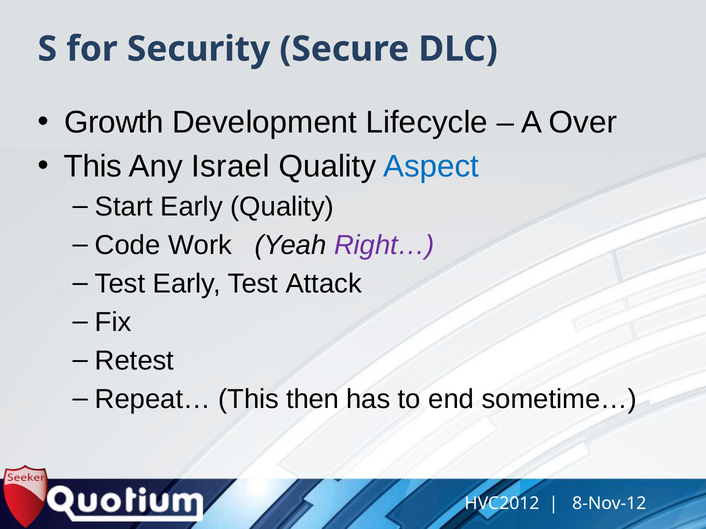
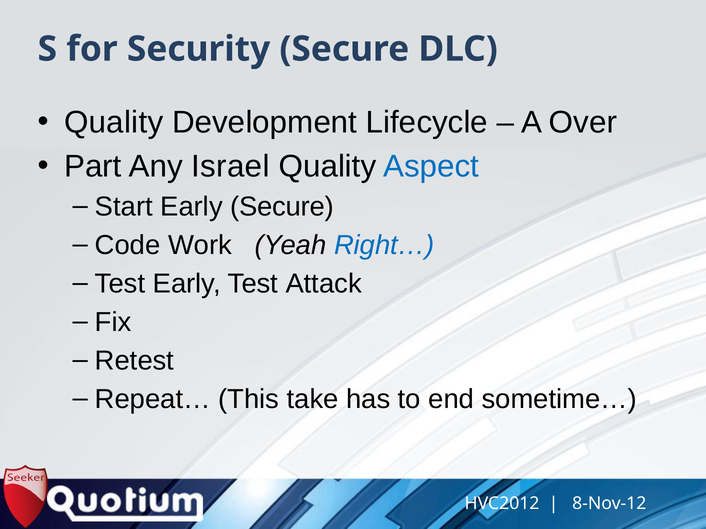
Growth at (114, 123): Growth -> Quality
This at (93, 166): This -> Part
Early Quality: Quality -> Secure
Right… colour: purple -> blue
then: then -> take
